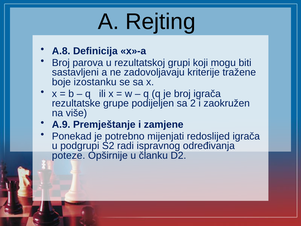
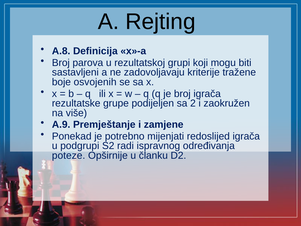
izostanku: izostanku -> osvojenih
